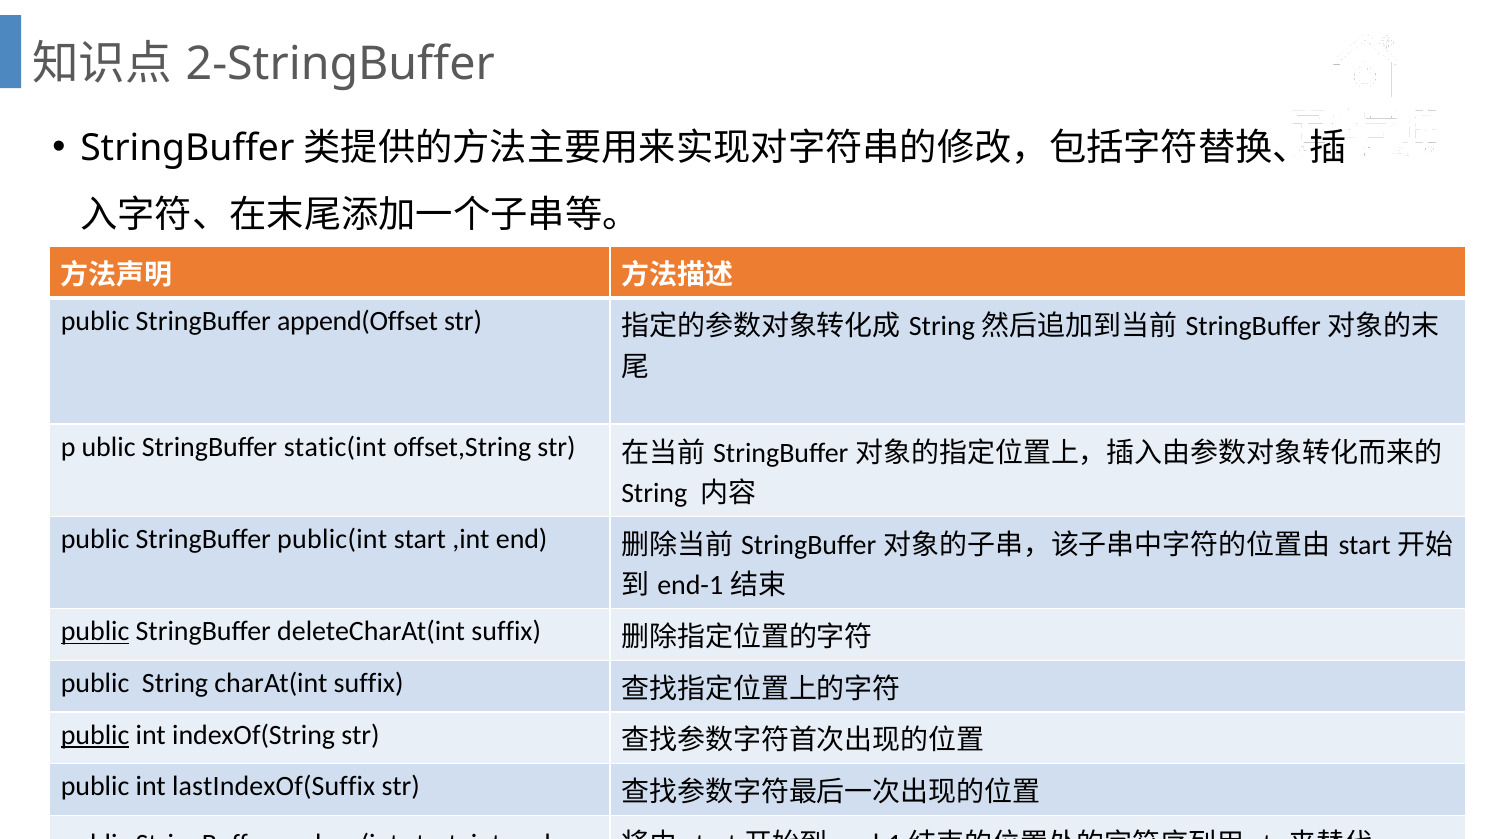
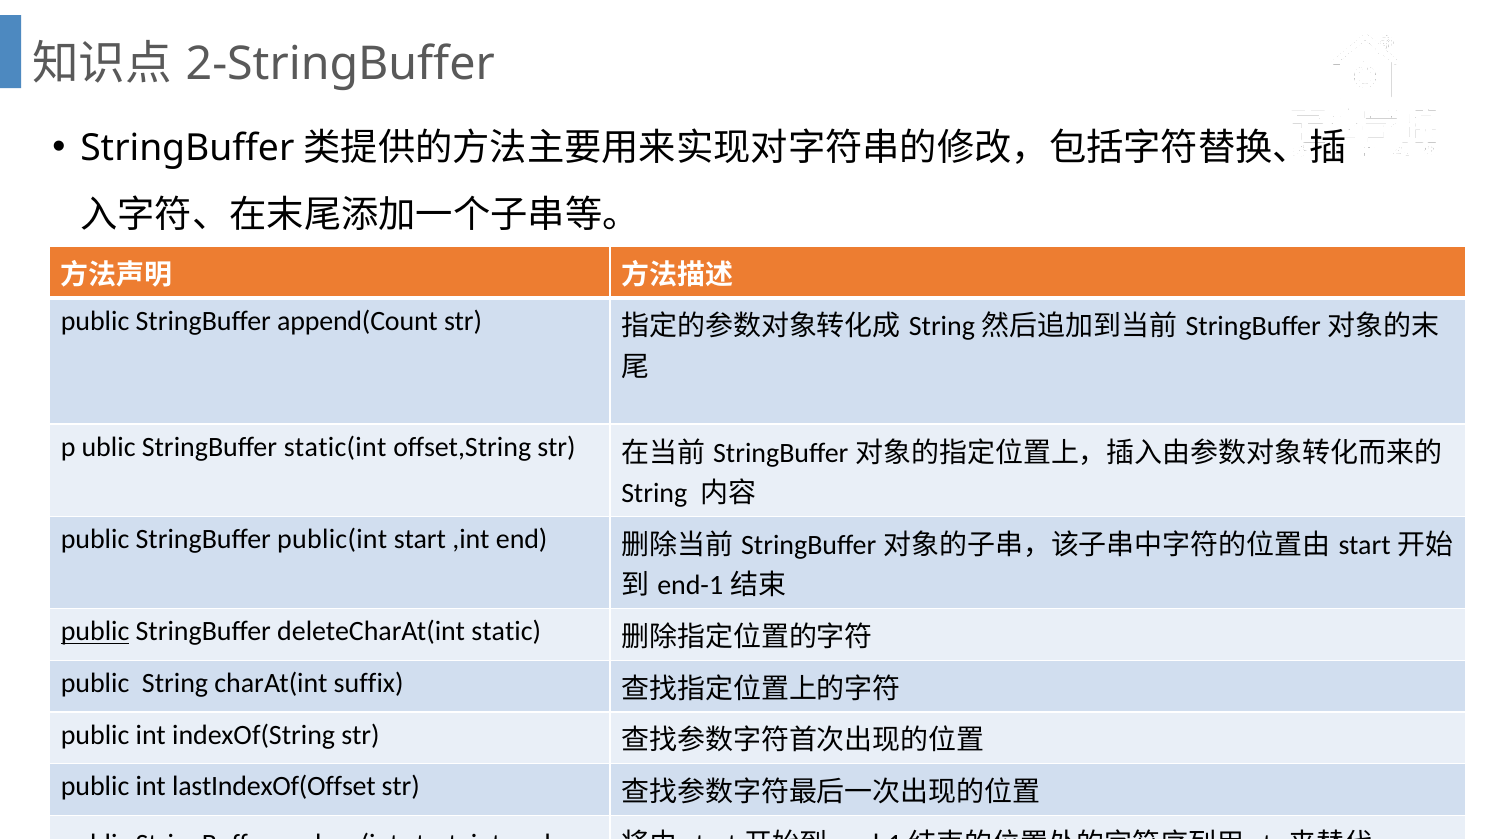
append(Offset: append(Offset -> append(Count
deleteCharAt(int suffix: suffix -> static
public at (95, 735) underline: present -> none
lastIndexOf(Suffix: lastIndexOf(Suffix -> lastIndexOf(Offset
